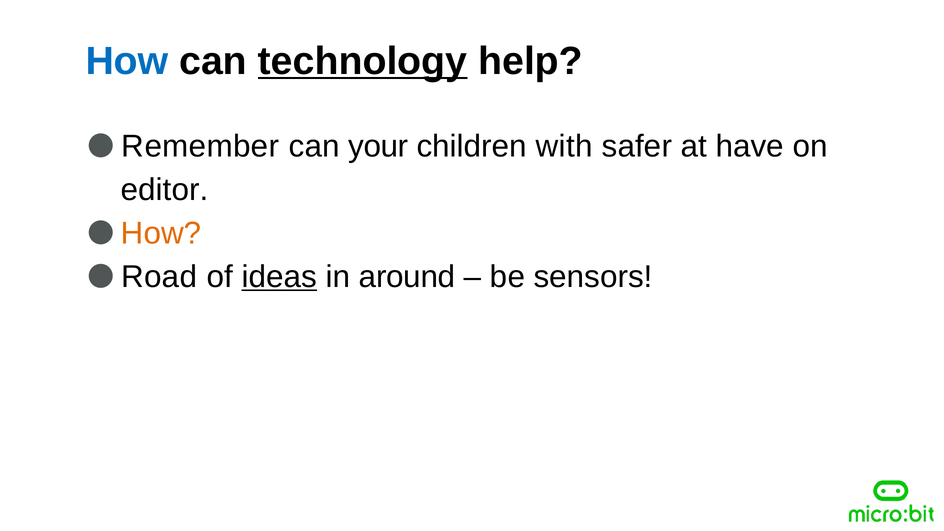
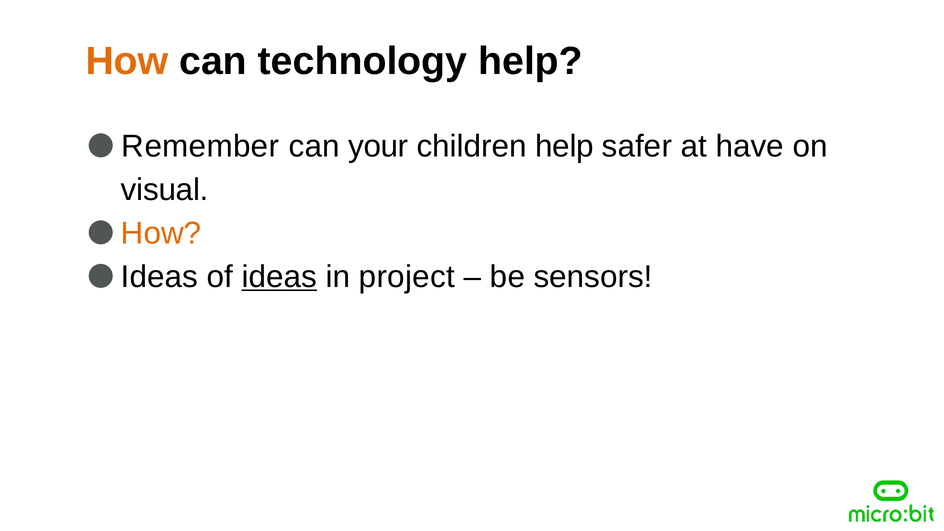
How at (127, 61) colour: blue -> orange
technology underline: present -> none
children with: with -> help
editor: editor -> visual
Road at (159, 277): Road -> Ideas
around: around -> project
